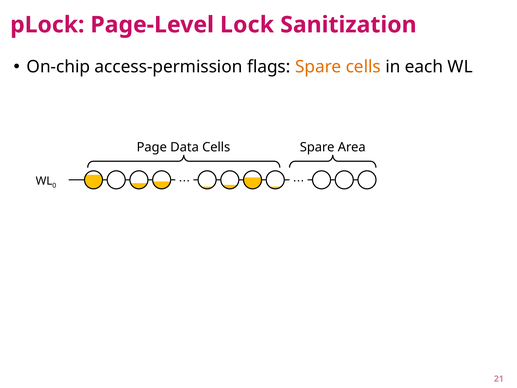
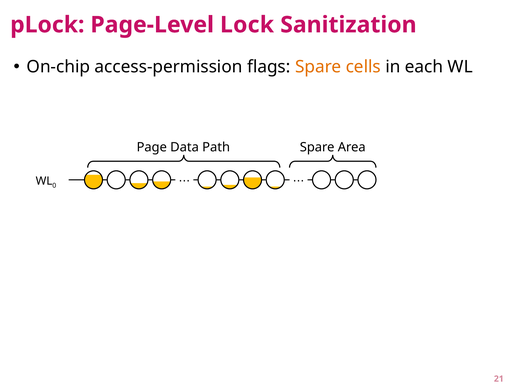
Data Cells: Cells -> Path
